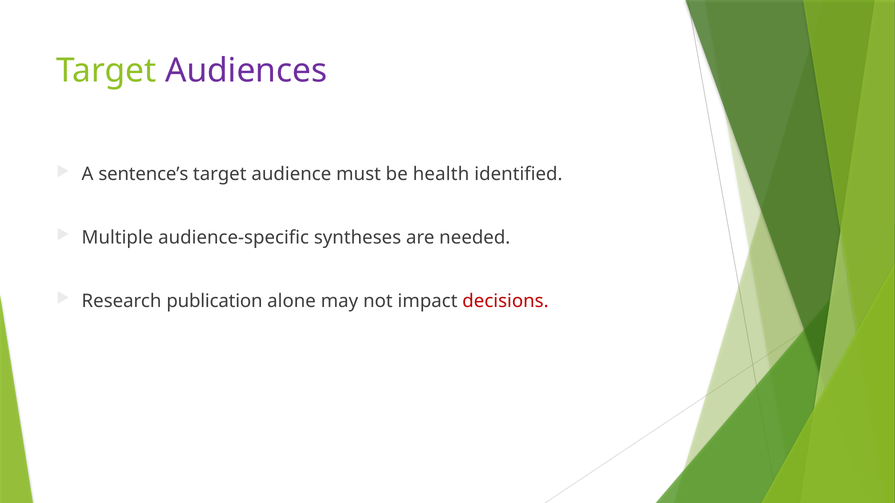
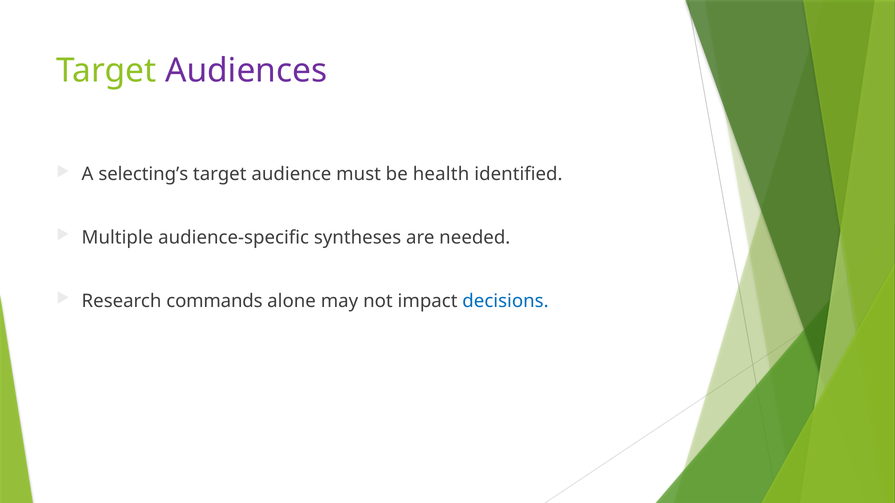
sentence’s: sentence’s -> selecting’s
publication: publication -> commands
decisions colour: red -> blue
